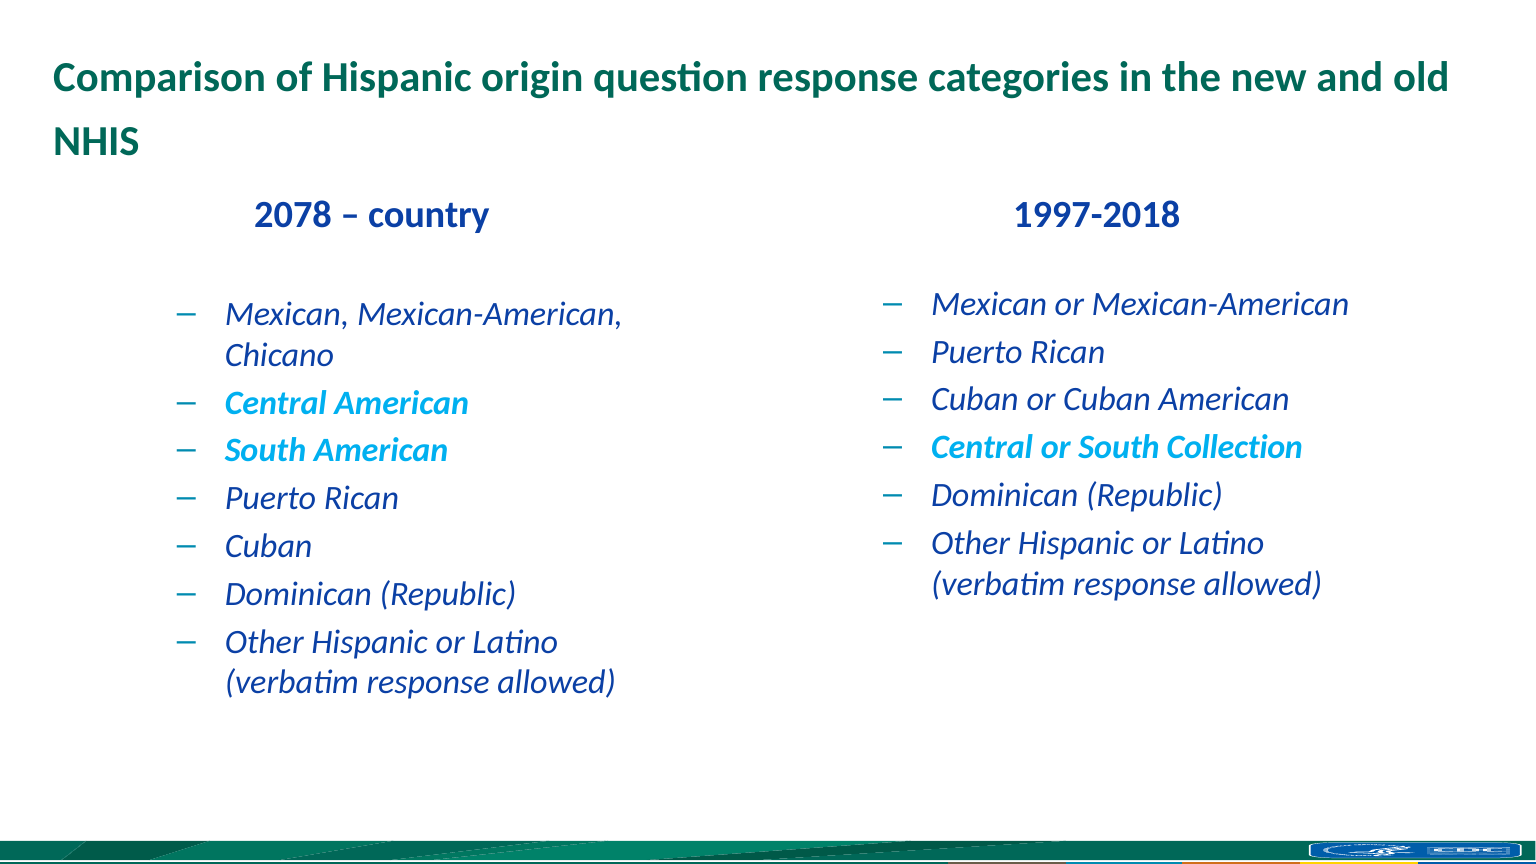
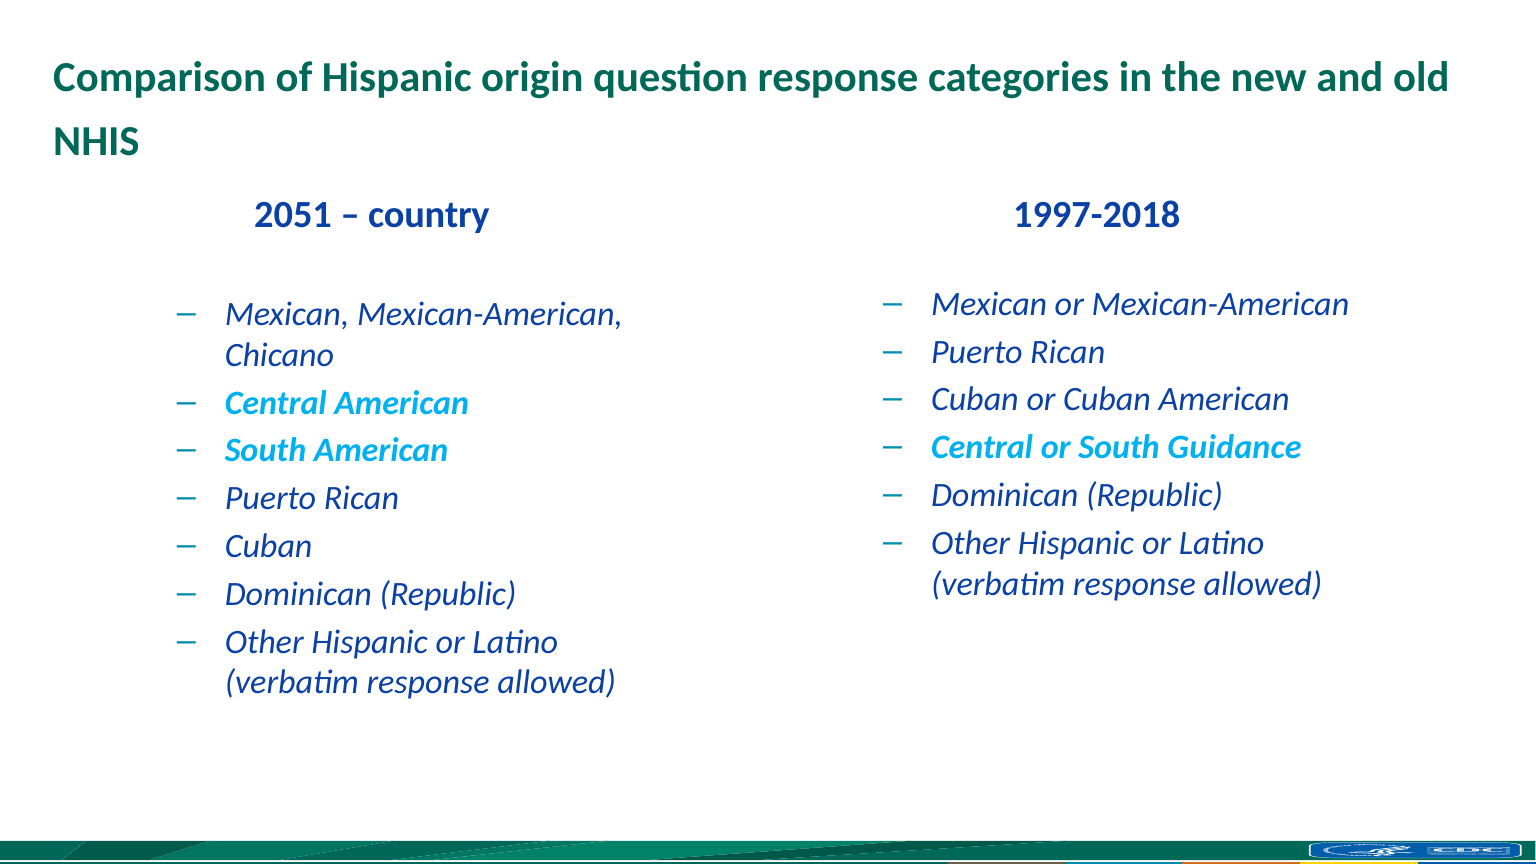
2078: 2078 -> 2051
Collection: Collection -> Guidance
